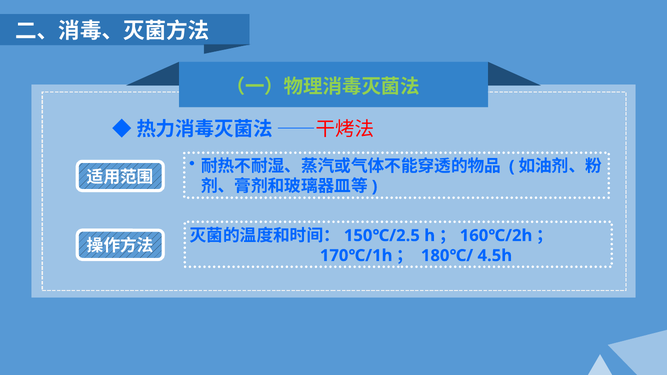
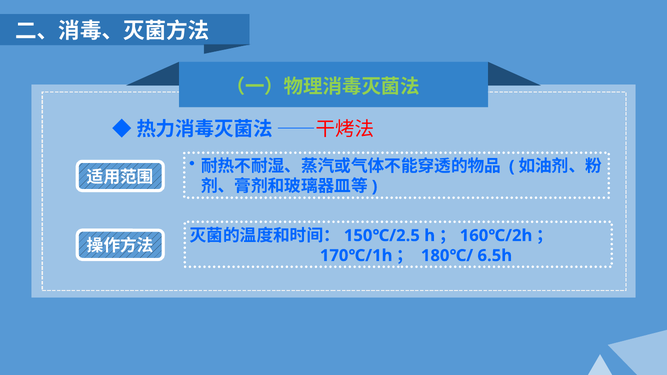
4.5h: 4.5h -> 6.5h
